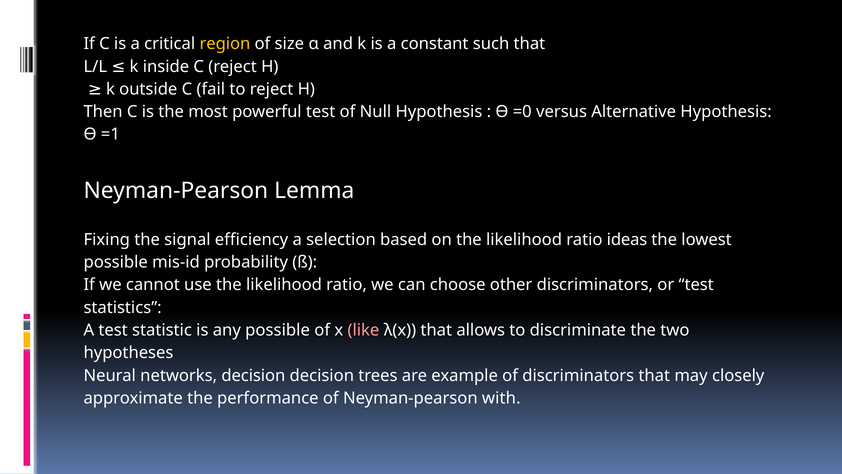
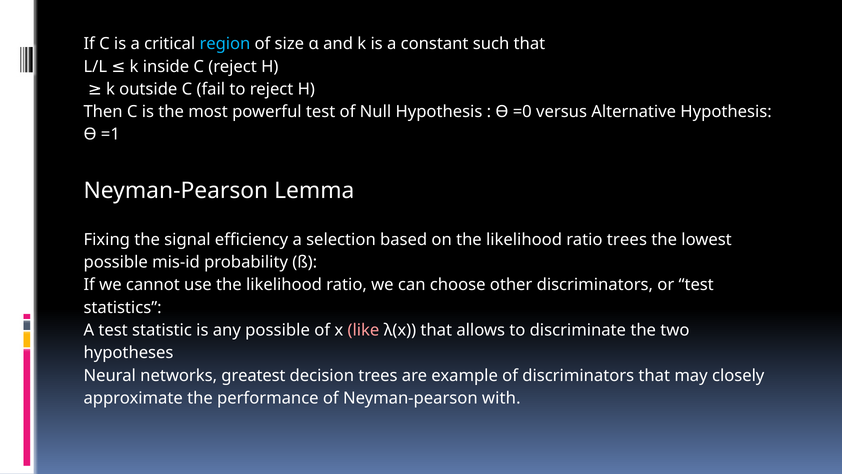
region colour: yellow -> light blue
ratio ideas: ideas -> trees
networks decision: decision -> greatest
